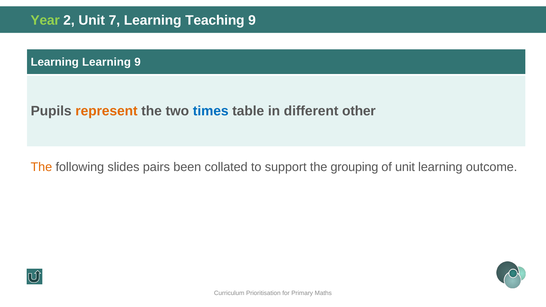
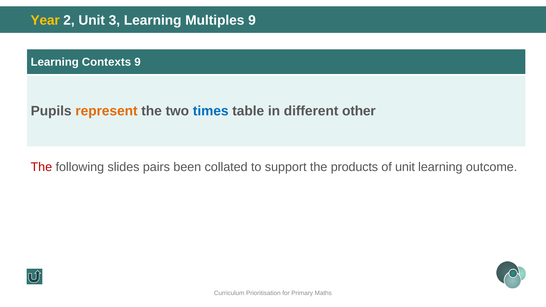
Year colour: light green -> yellow
7: 7 -> 3
Teaching: Teaching -> Multiples
Learning Learning: Learning -> Contexts
The at (41, 167) colour: orange -> red
grouping: grouping -> products
